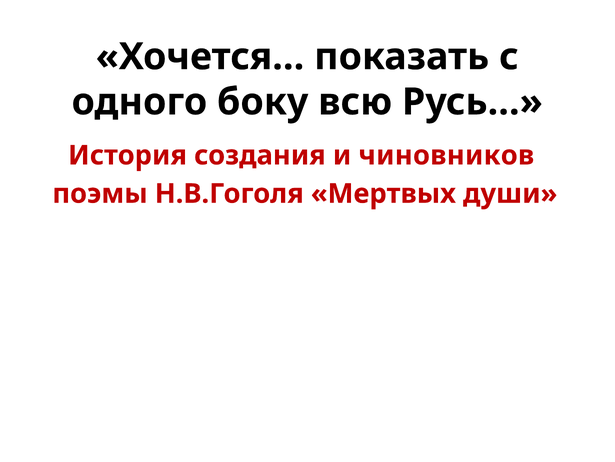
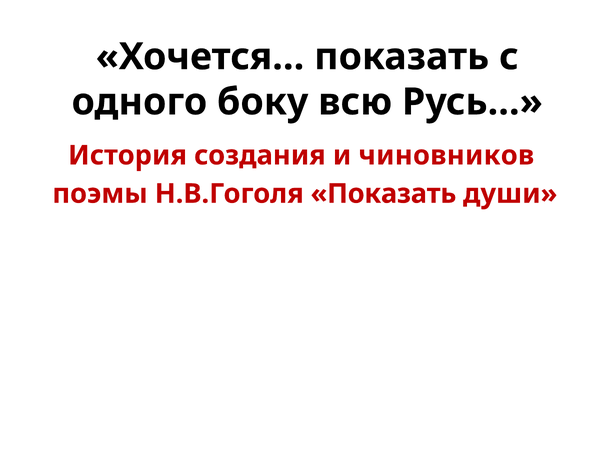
Н.В.Гоголя Мертвых: Мертвых -> Показать
